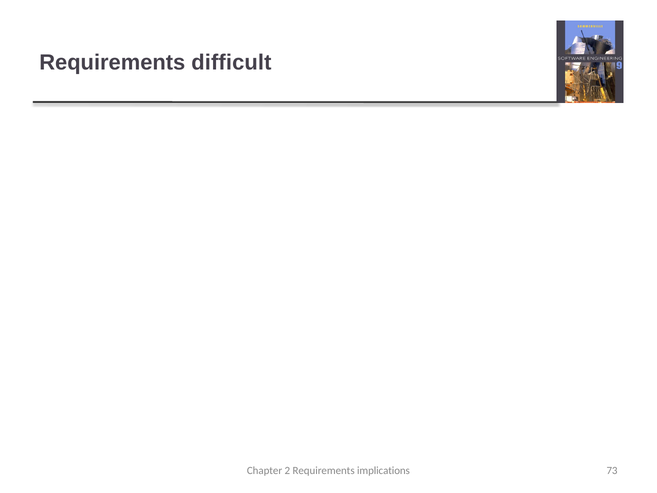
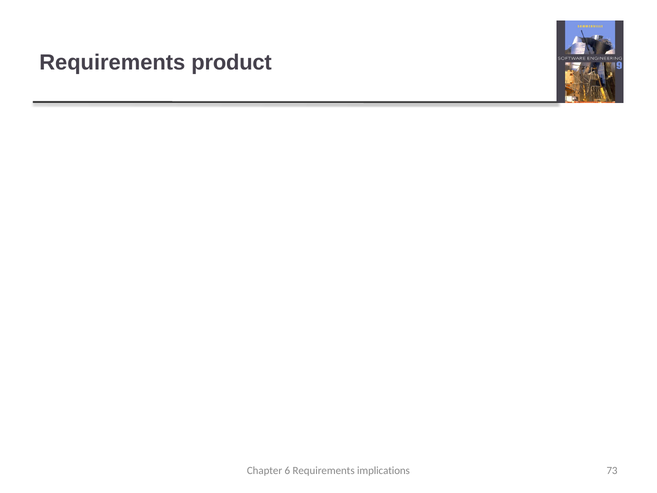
difficult: difficult -> product
2: 2 -> 6
